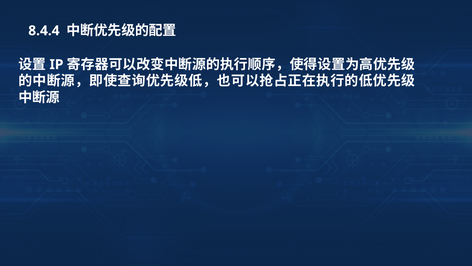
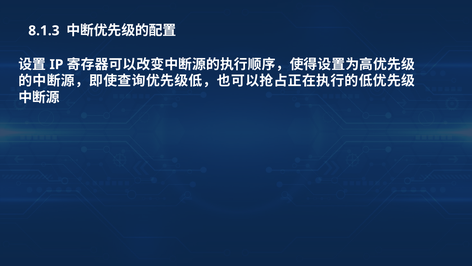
8.4.4: 8.4.4 -> 8.1.3
